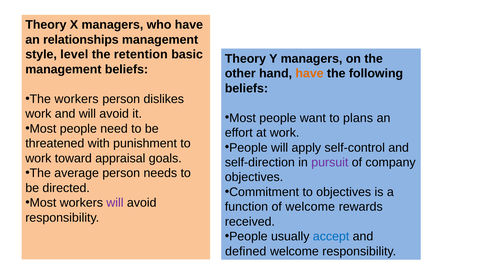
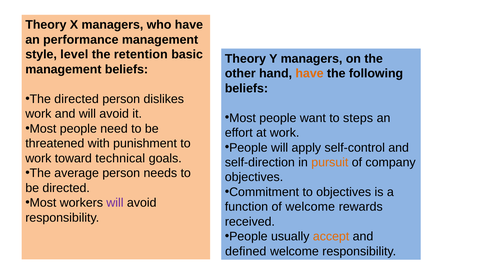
relationships: relationships -> performance
The workers: workers -> directed
plans: plans -> steps
appraisal: appraisal -> technical
pursuit colour: purple -> orange
accept colour: blue -> orange
